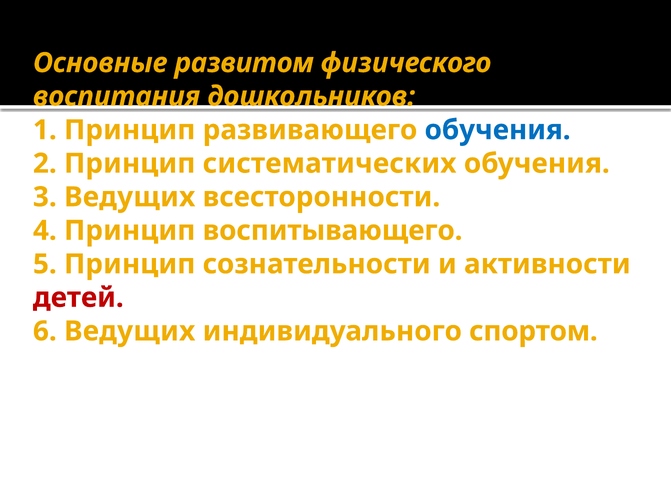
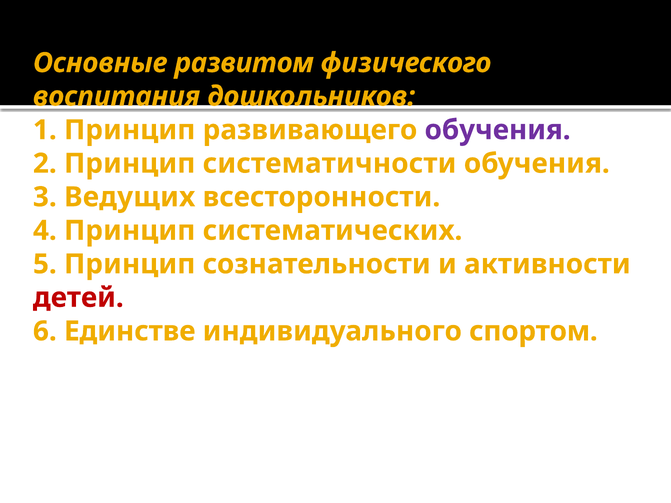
обучения at (498, 130) colour: blue -> purple
систематических: систематических -> систематичности
воспитывающего: воспитывающего -> систематических
6 Ведущих: Ведущих -> Единстве
